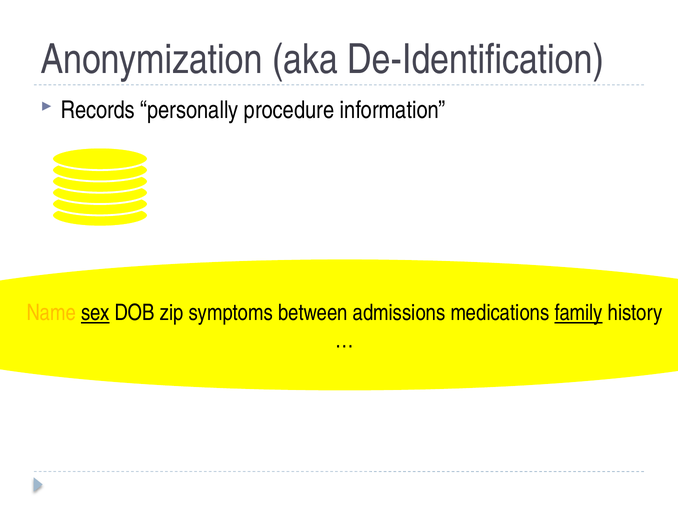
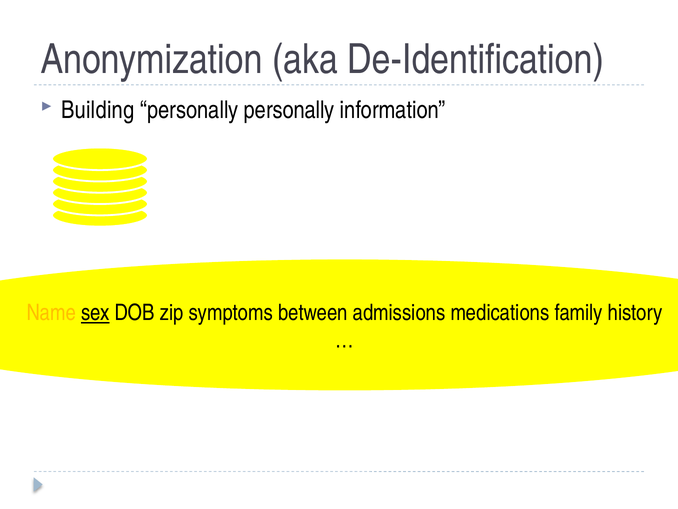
Records: Records -> Building
personally procedure: procedure -> personally
family underline: present -> none
